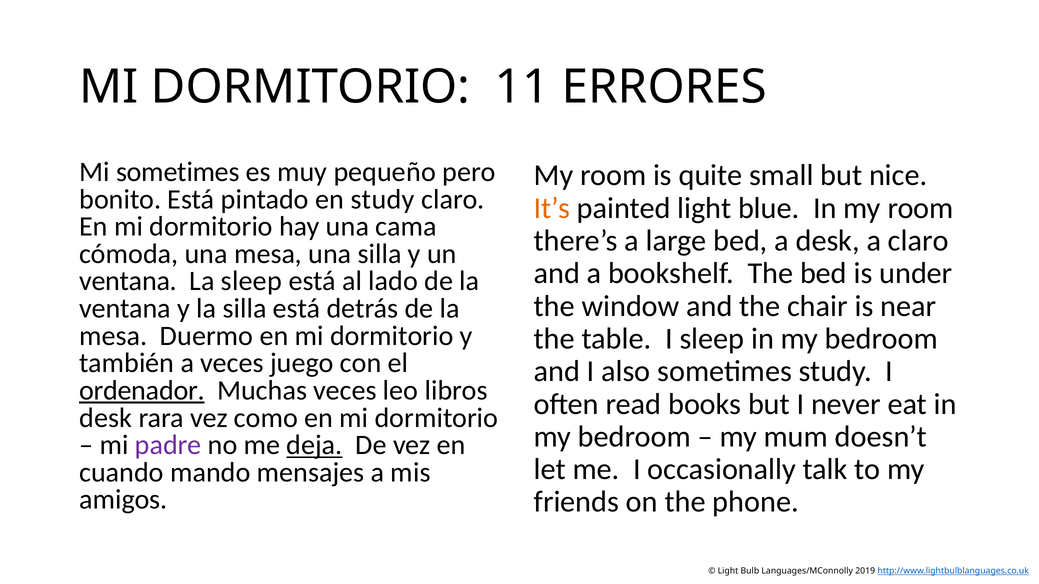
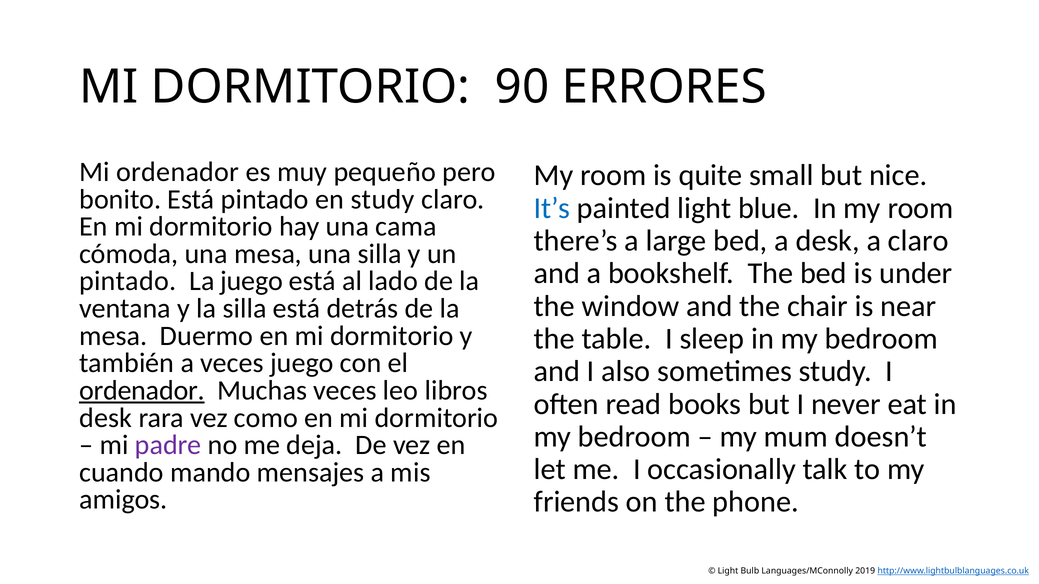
11: 11 -> 90
Mi sometimes: sometimes -> ordenador
It’s colour: orange -> blue
ventana at (128, 281): ventana -> pintado
La sleep: sleep -> juego
deja underline: present -> none
